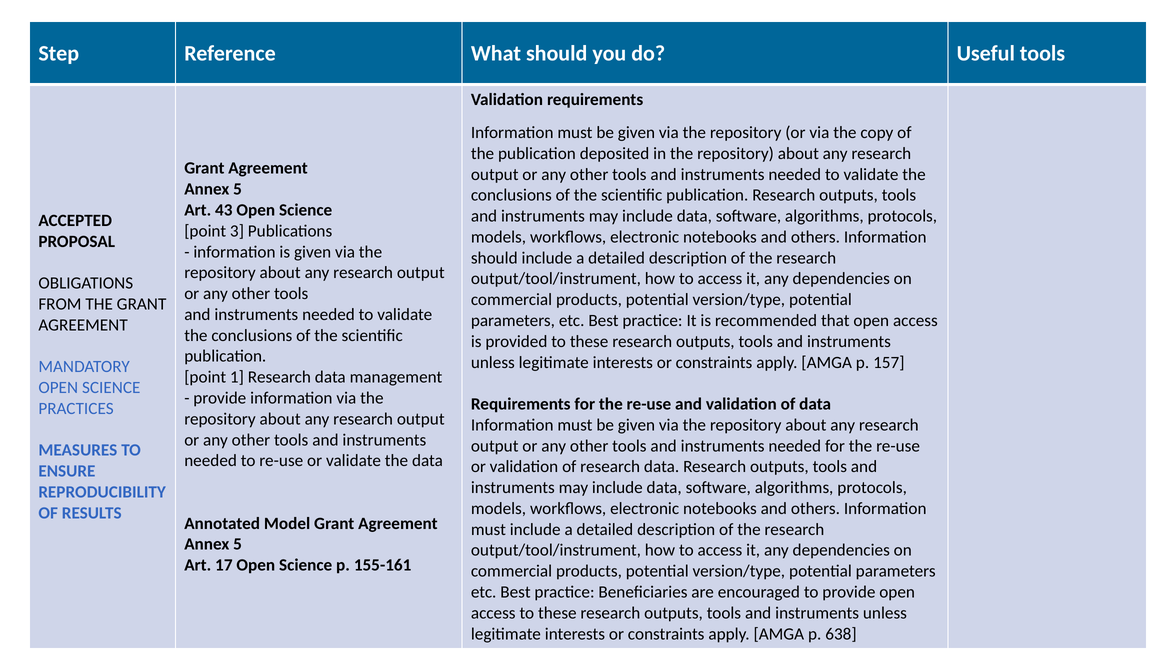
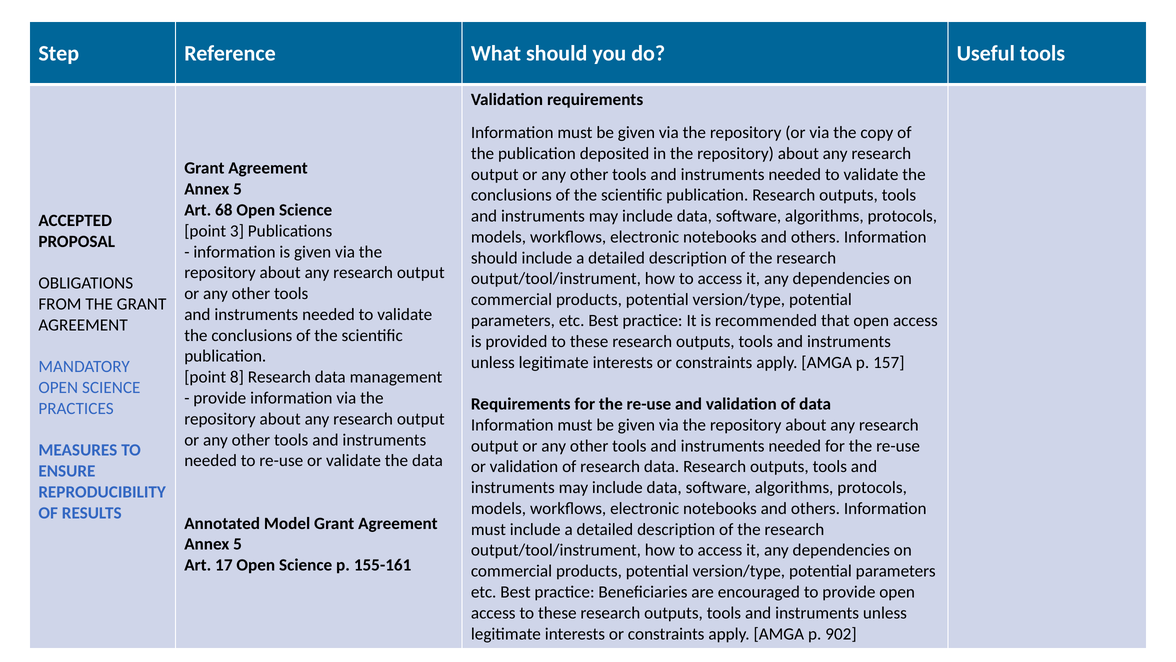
43: 43 -> 68
1: 1 -> 8
638: 638 -> 902
